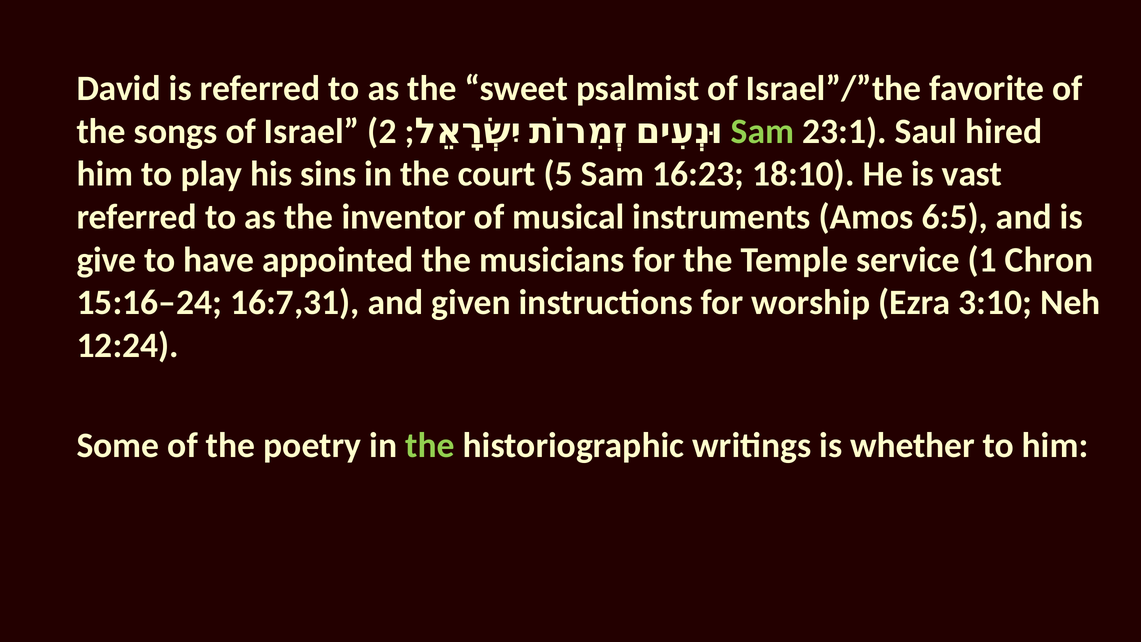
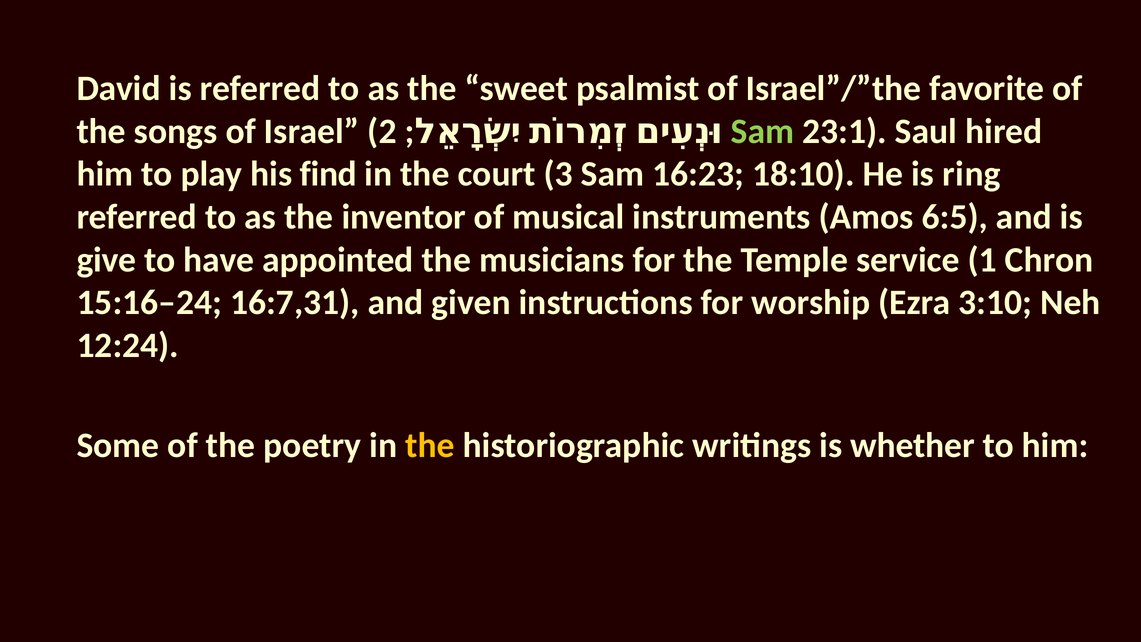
sins: sins -> find
5: 5 -> 3
vast: vast -> ring
the at (430, 445) colour: light green -> yellow
